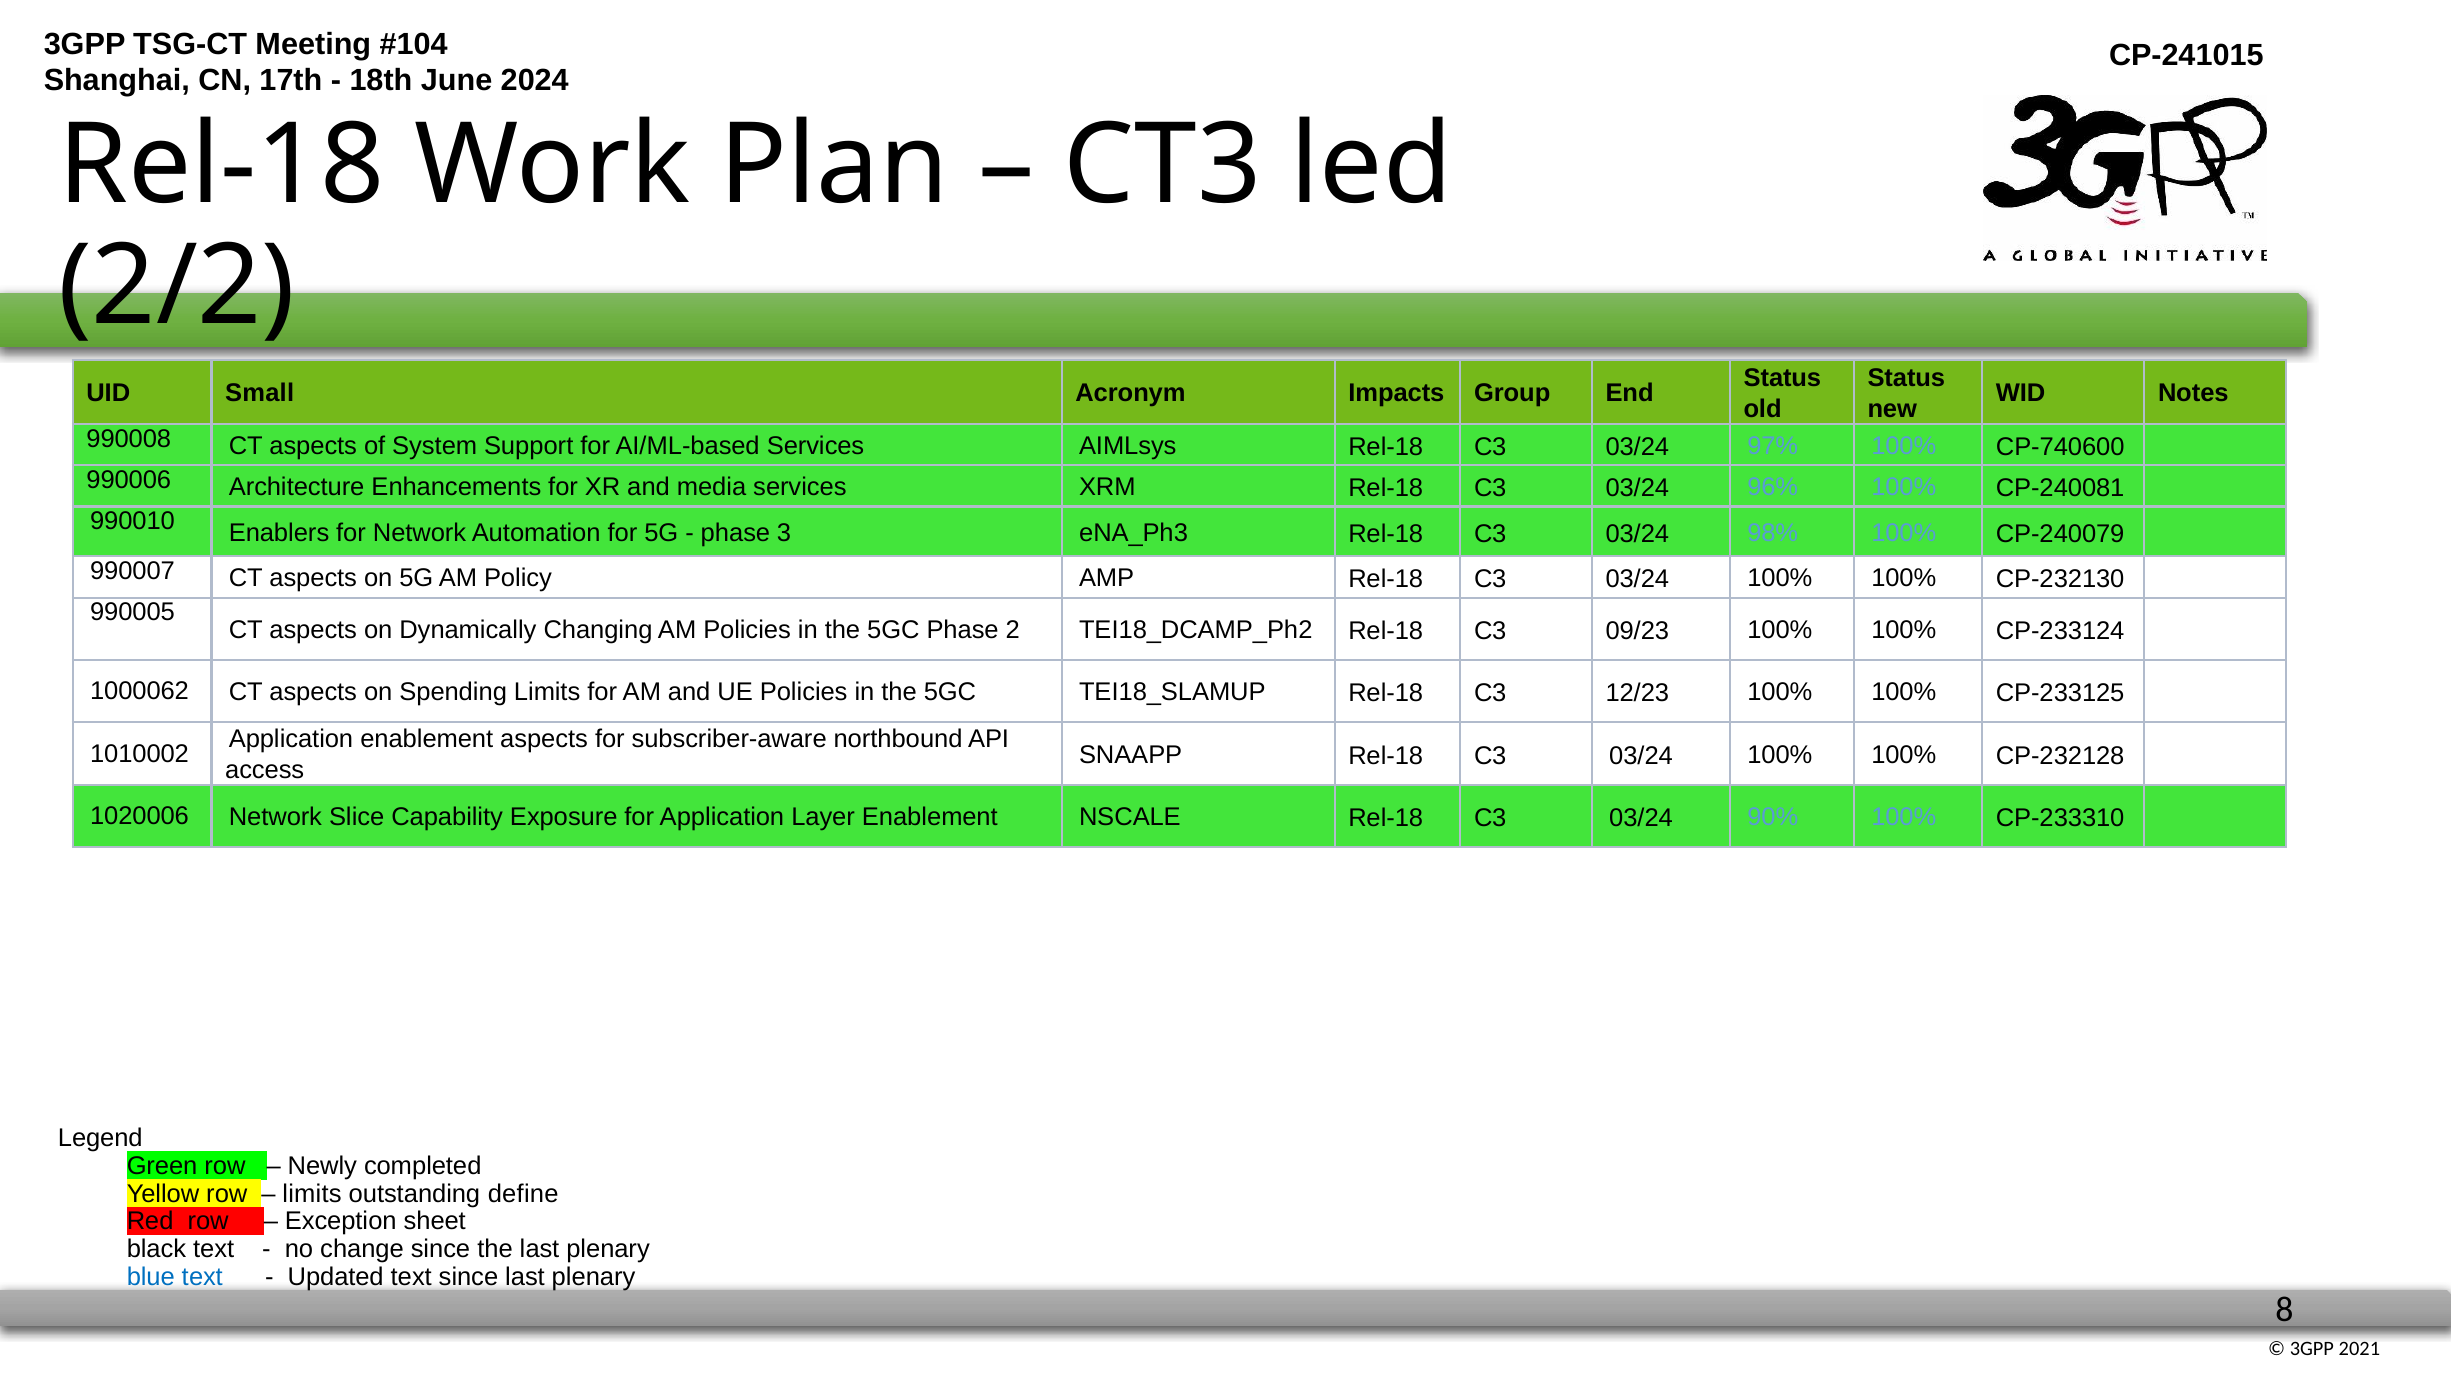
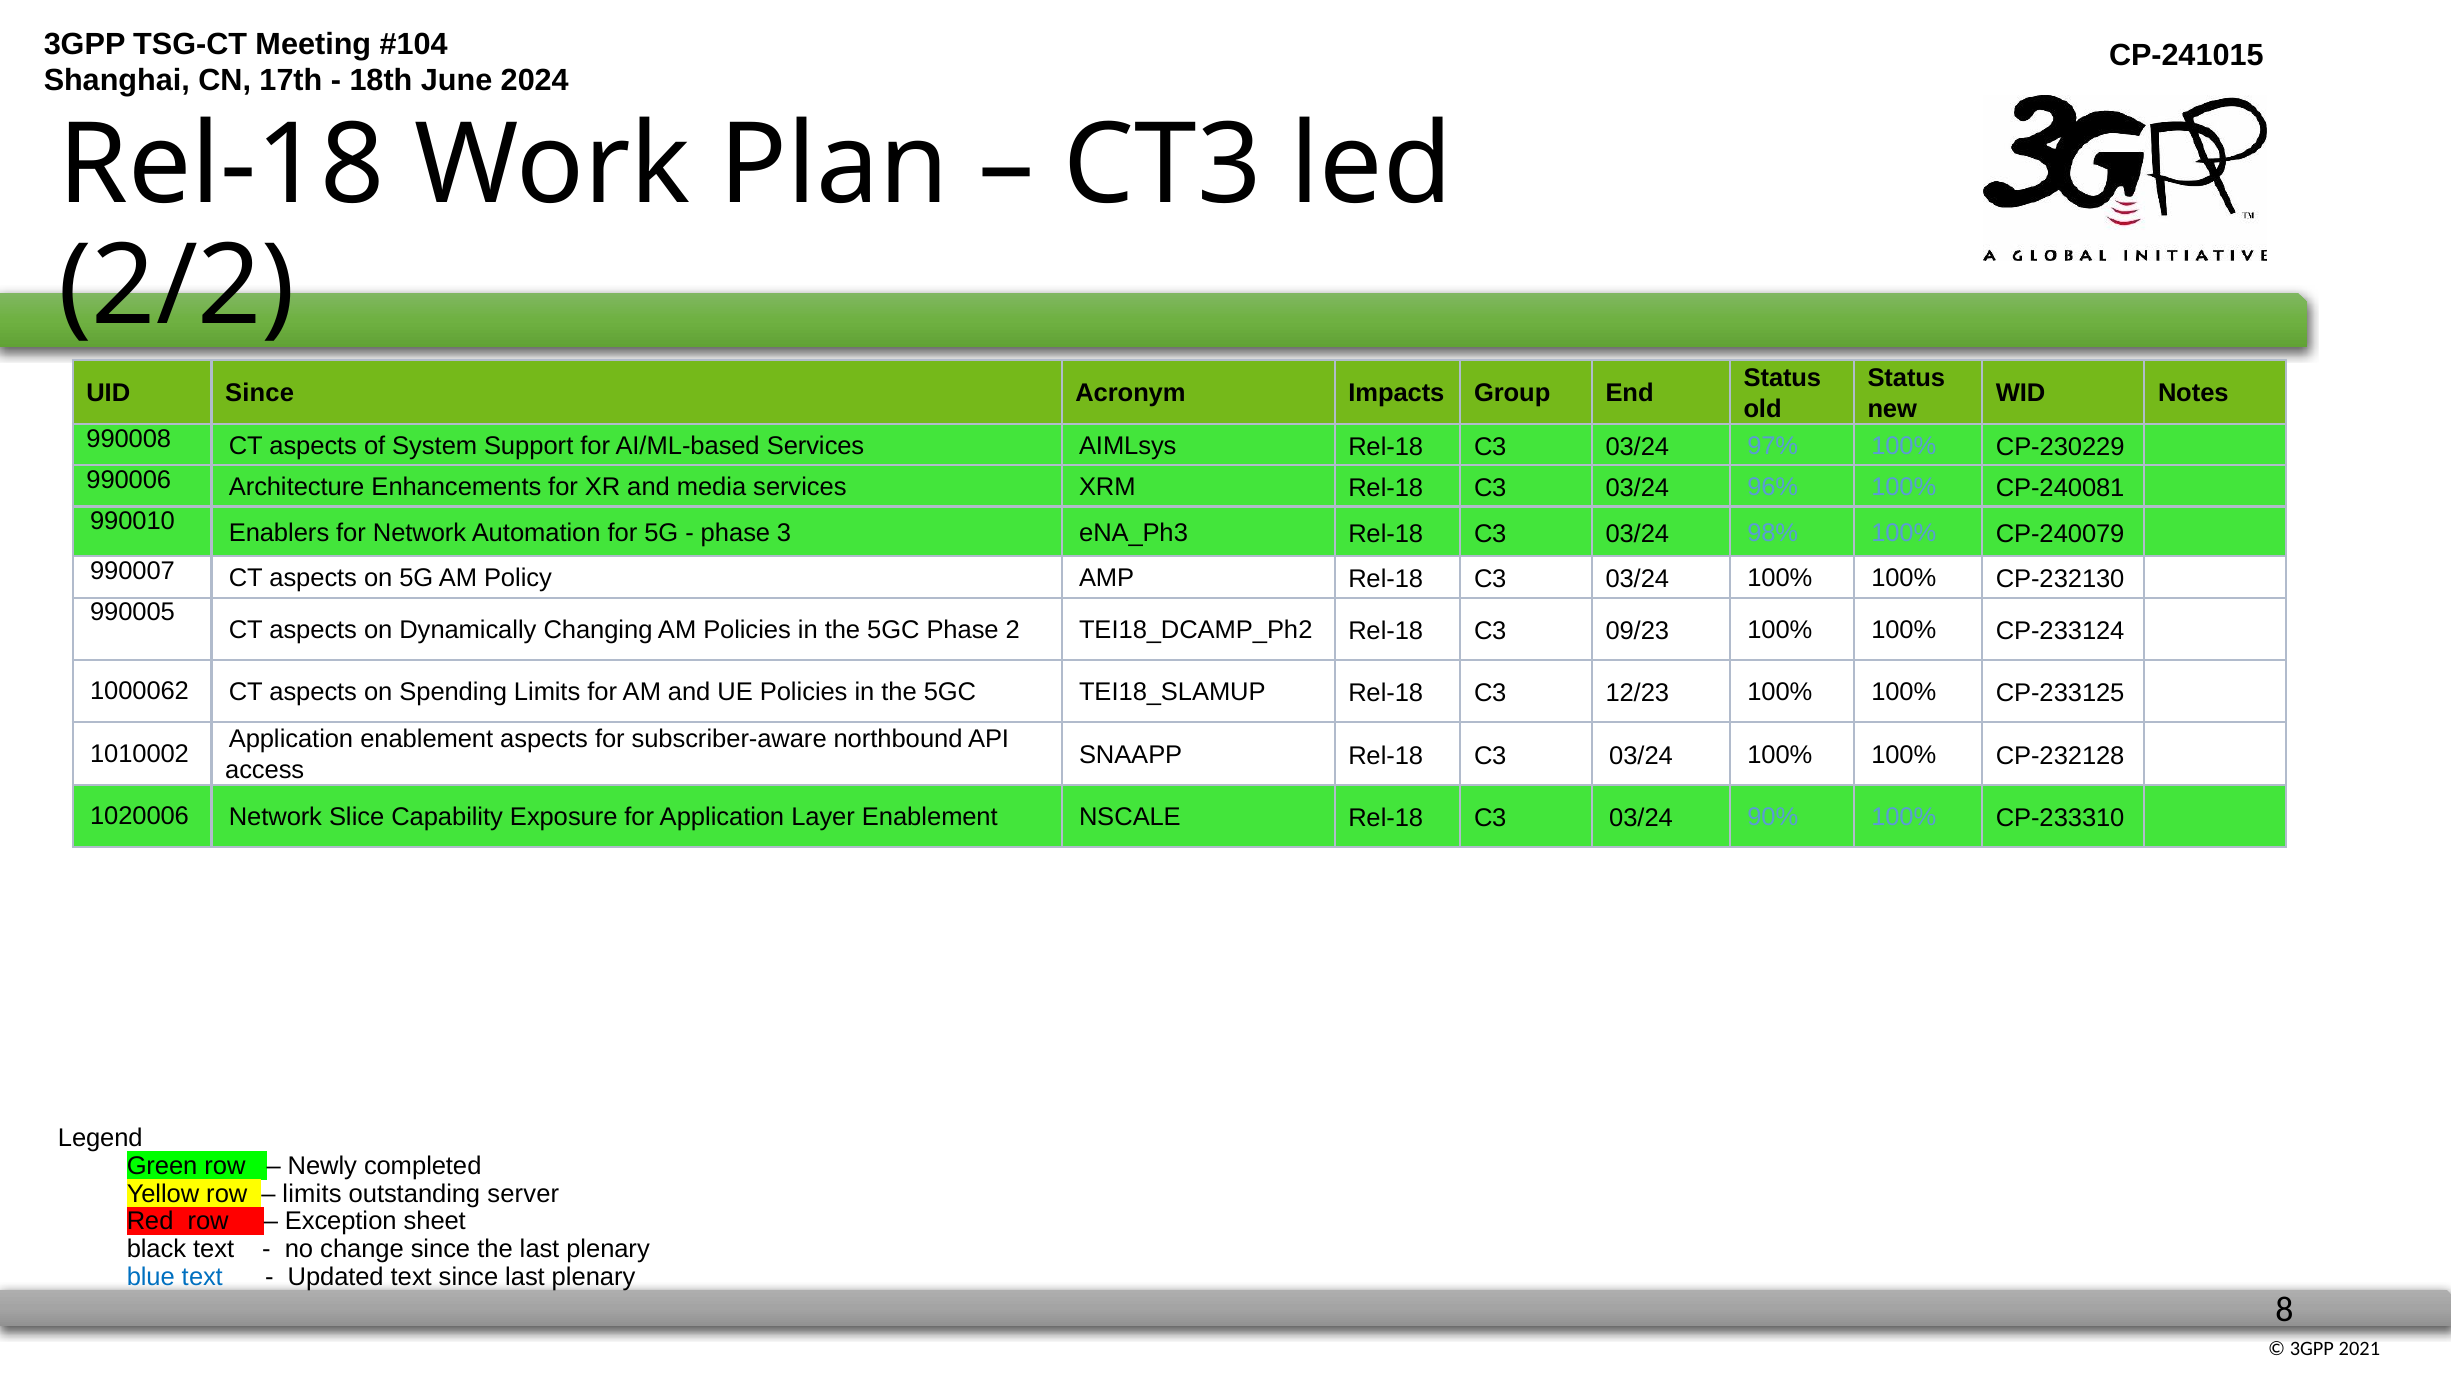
UID Small: Small -> Since
CP-740600: CP-740600 -> CP-230229
define: define -> server
